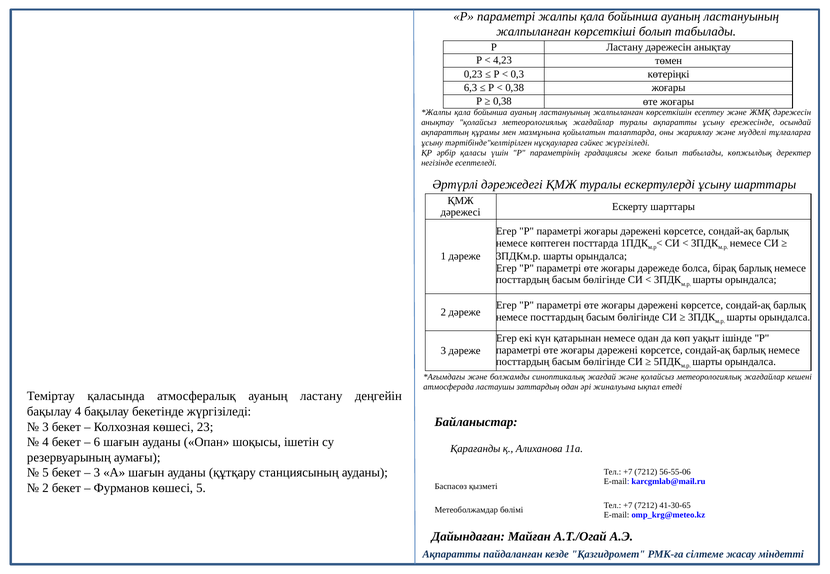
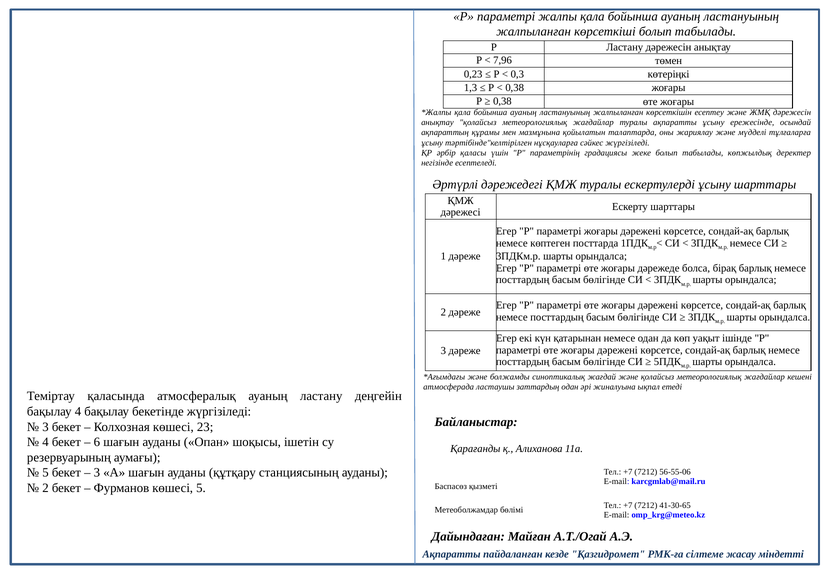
4,23: 4,23 -> 7,96
6,3: 6,3 -> 1,3
